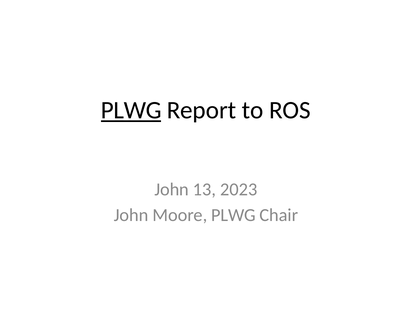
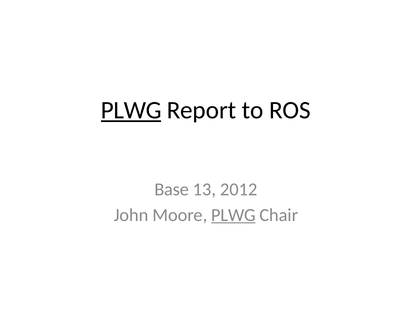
John at (172, 189): John -> Base
2023: 2023 -> 2012
PLWG at (233, 215) underline: none -> present
